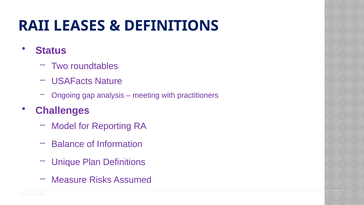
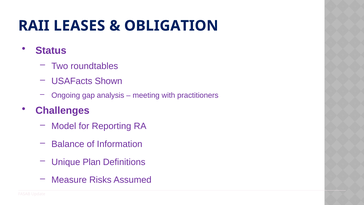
DEFINITIONS at (171, 26): DEFINITIONS -> OBLIGATION
Nature: Nature -> Shown
